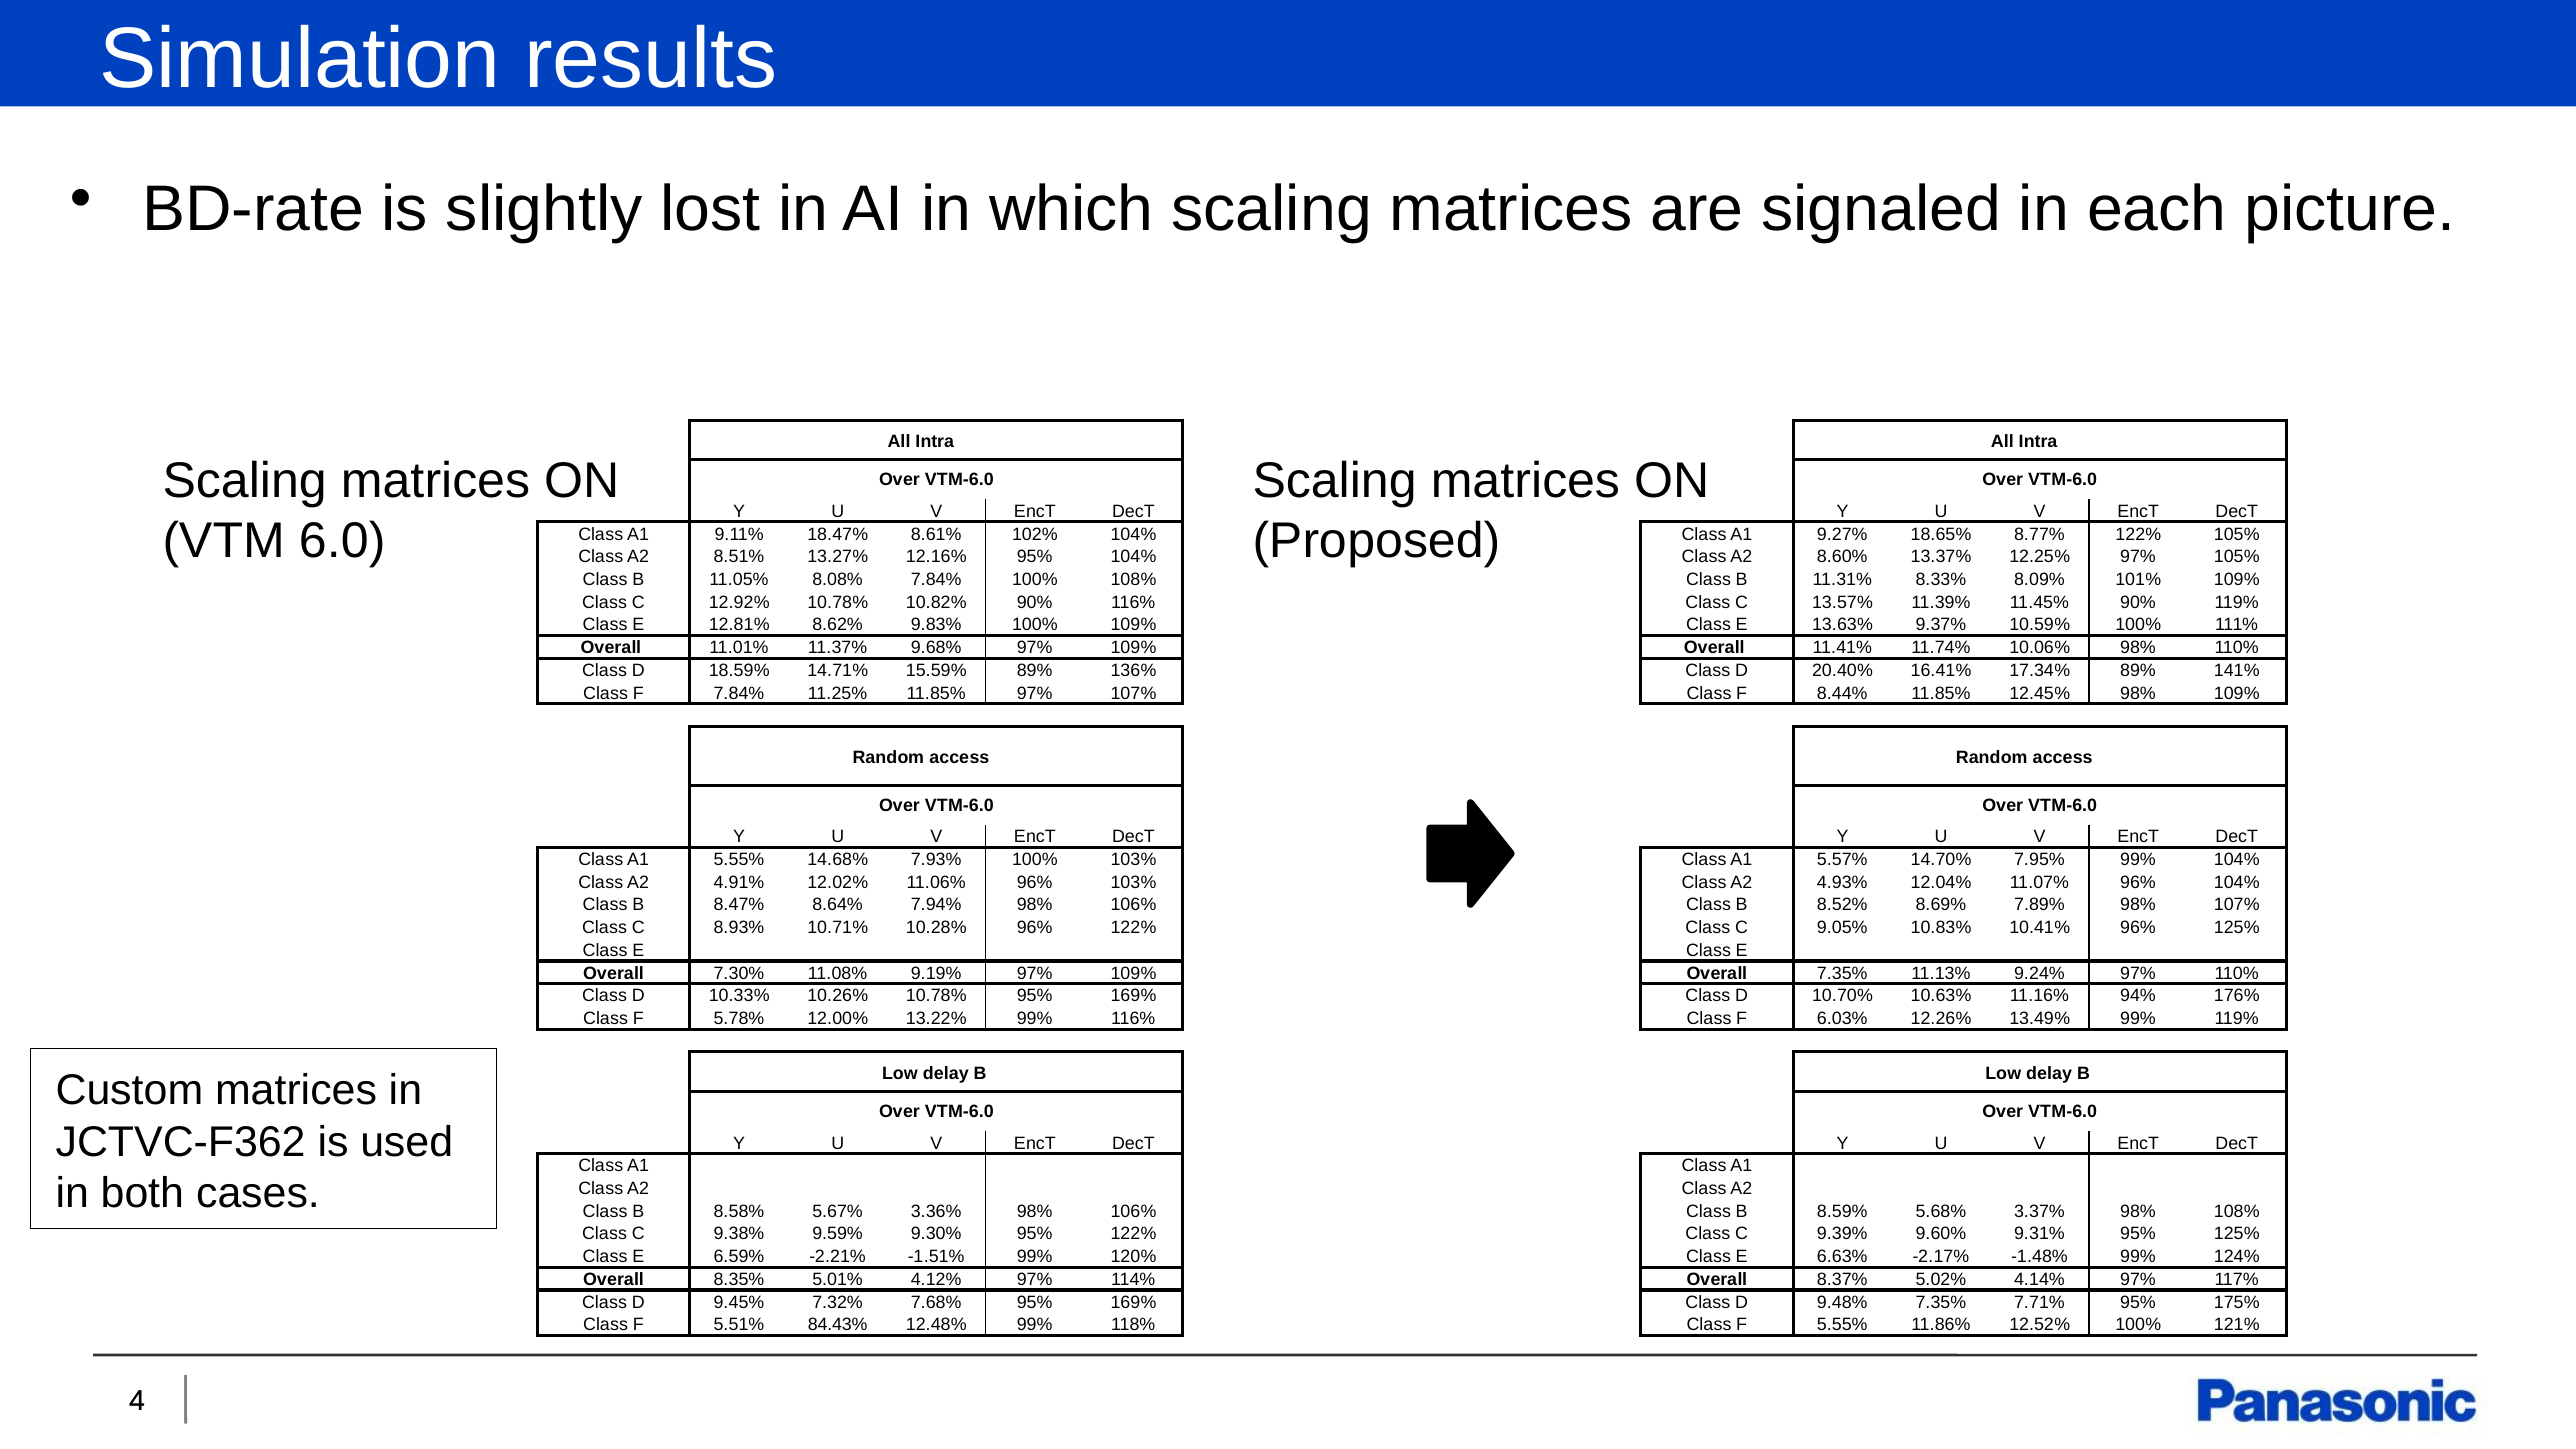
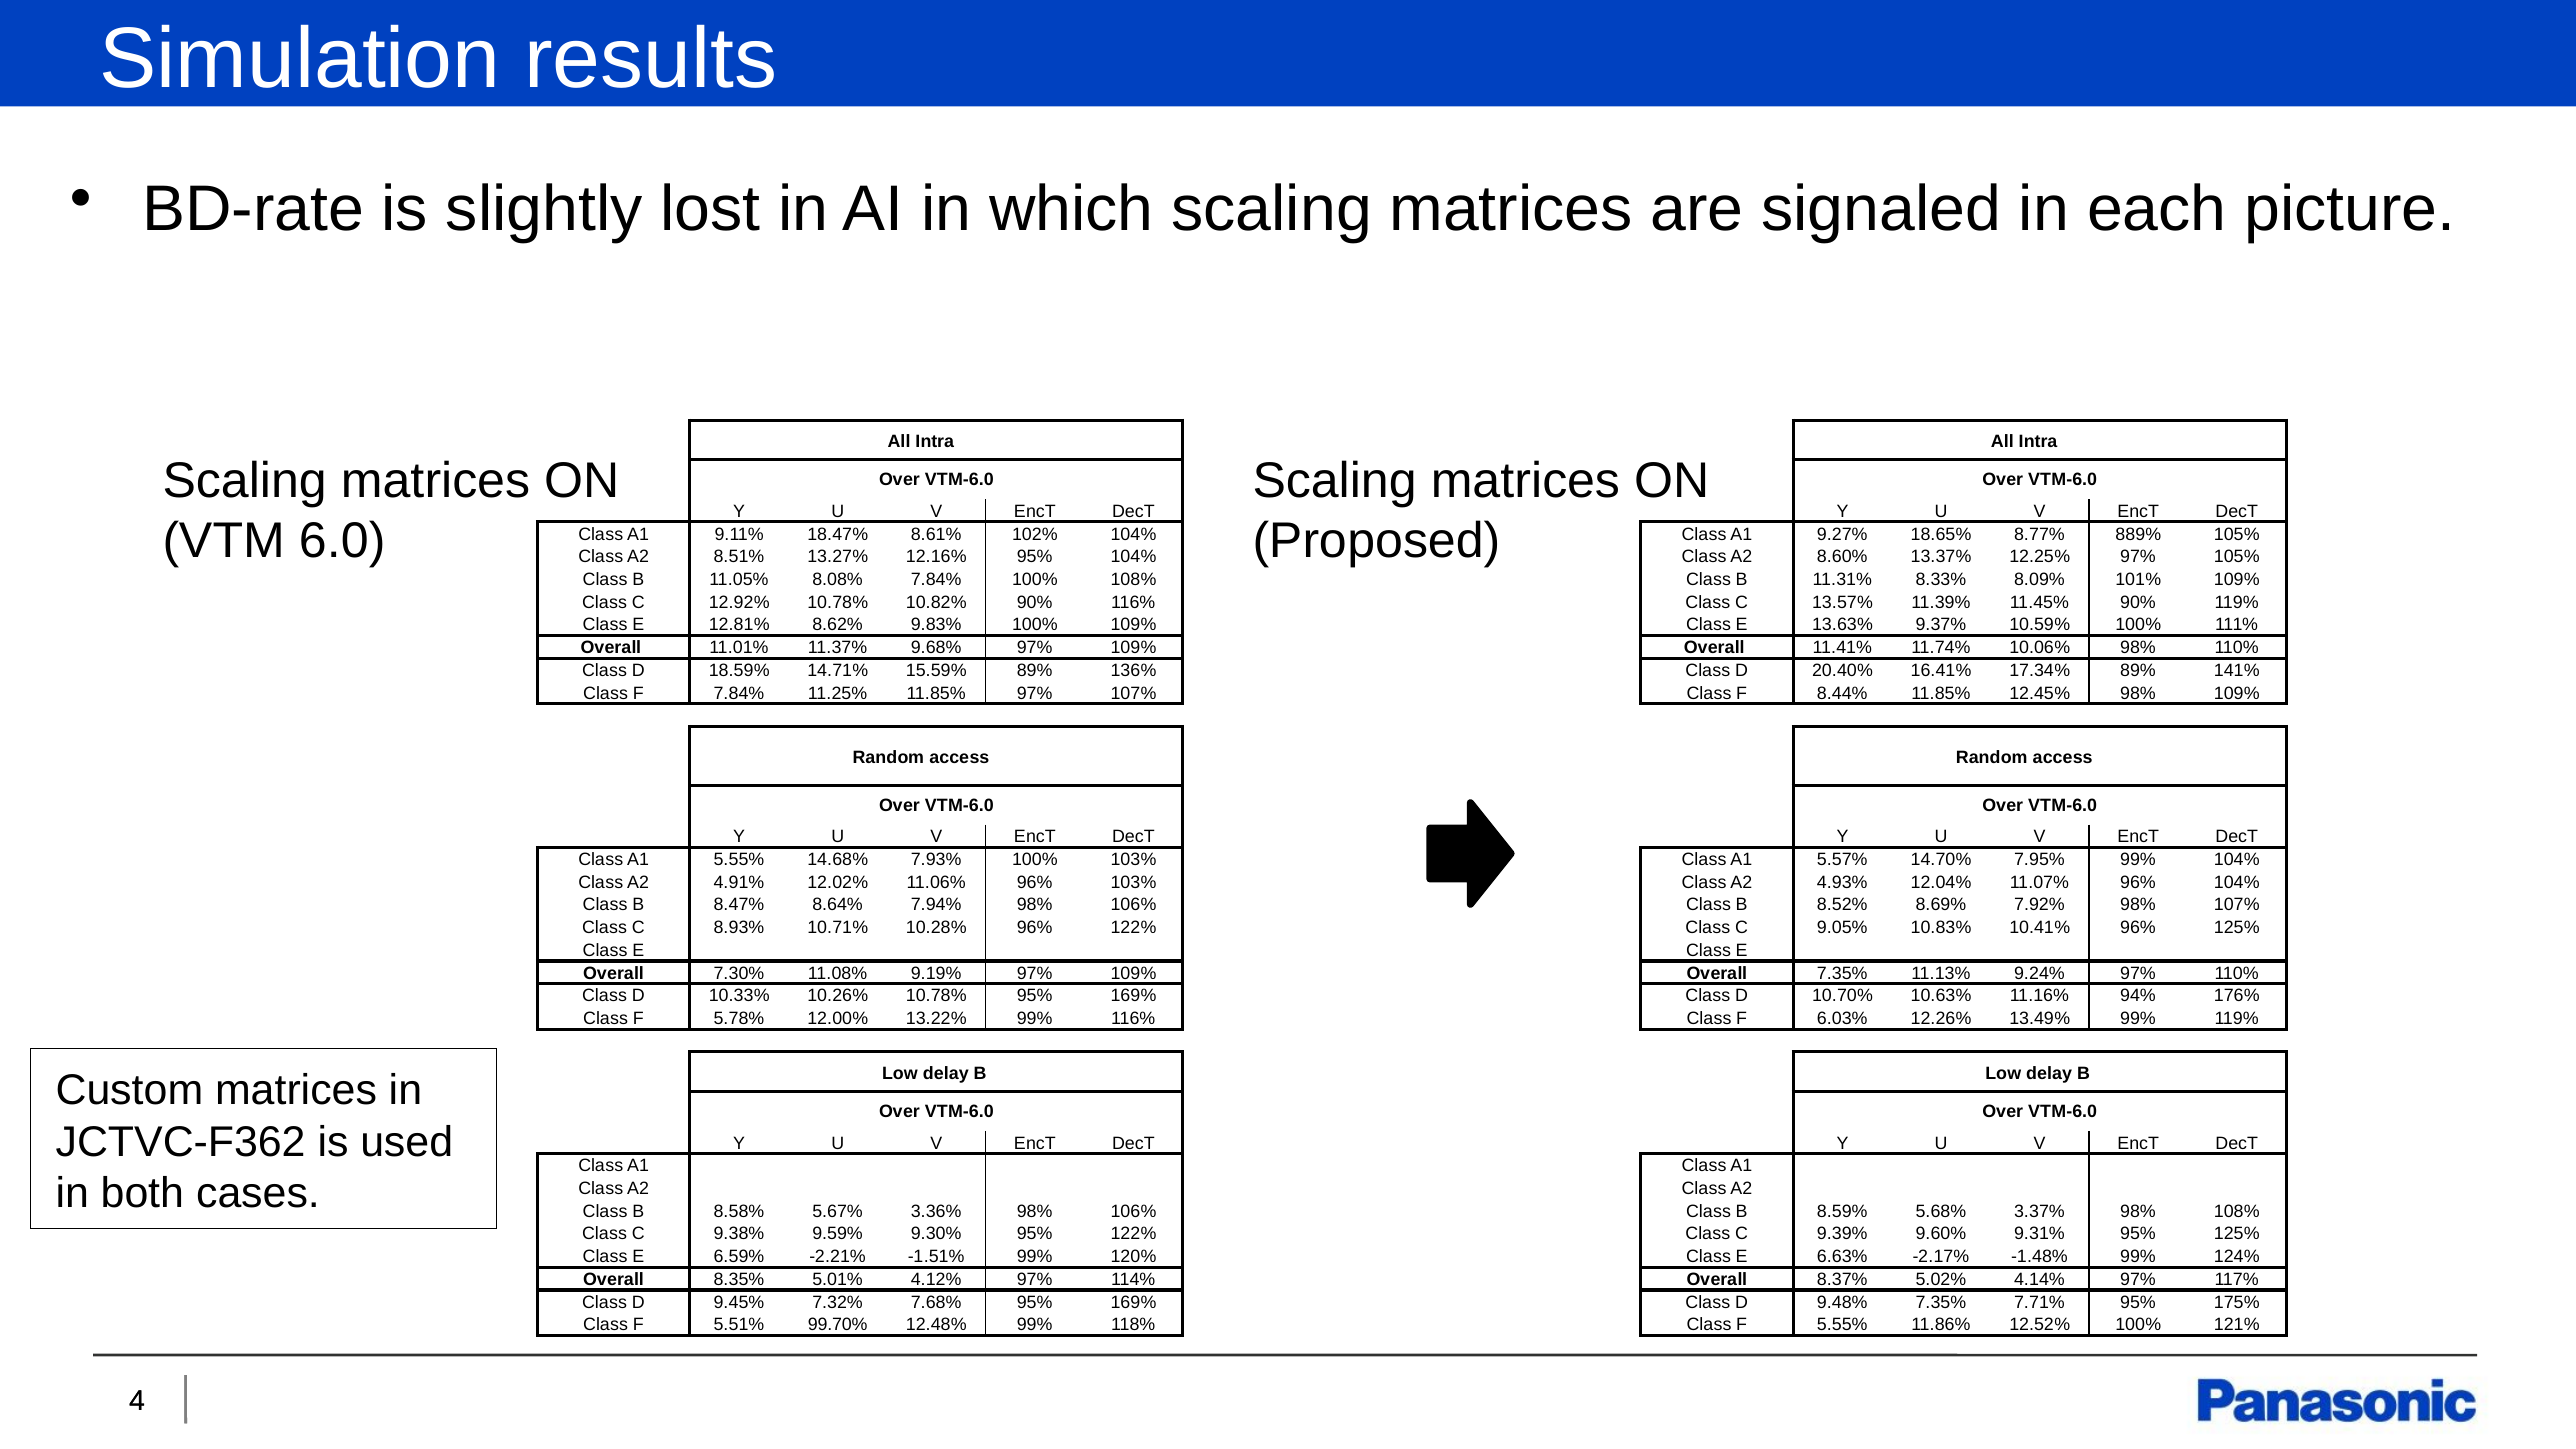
8.77% 122%: 122% -> 889%
7.89%: 7.89% -> 7.92%
84.43%: 84.43% -> 99.70%
